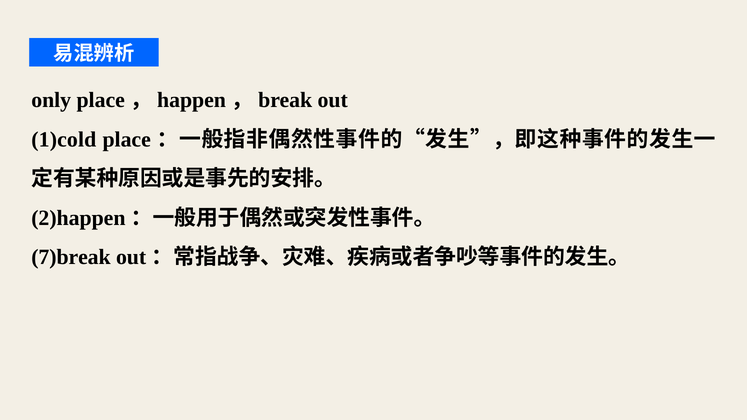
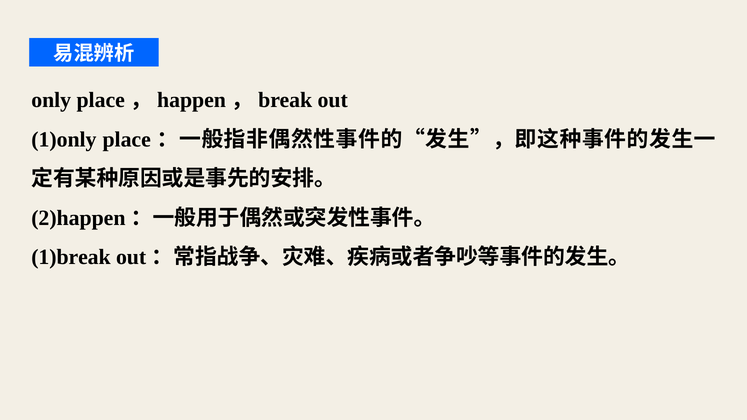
1)cold: 1)cold -> 1)only
7)break: 7)break -> 1)break
